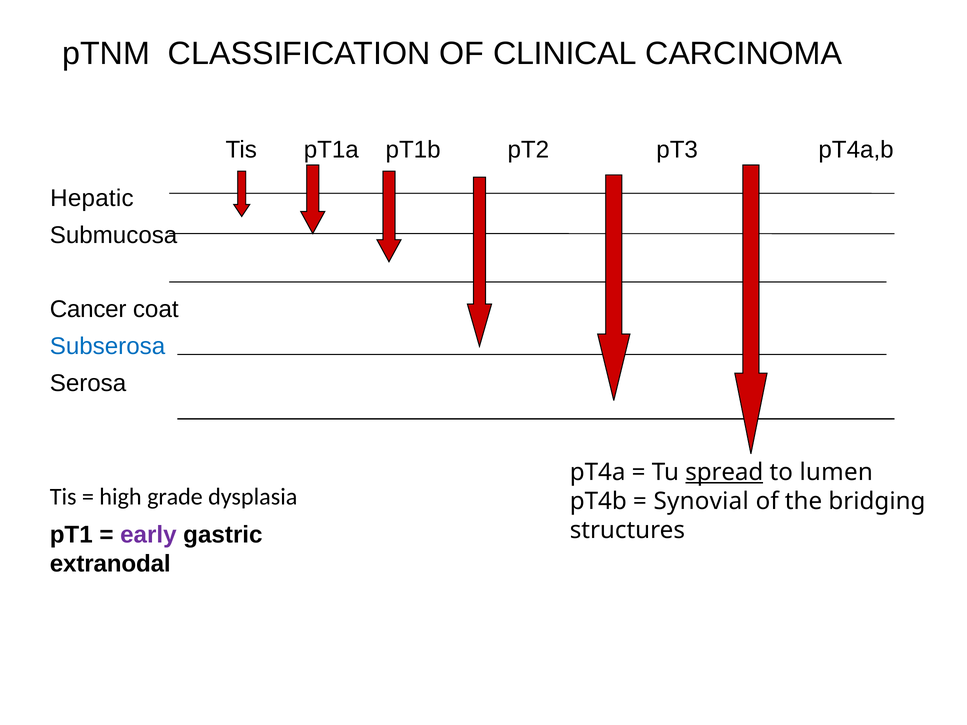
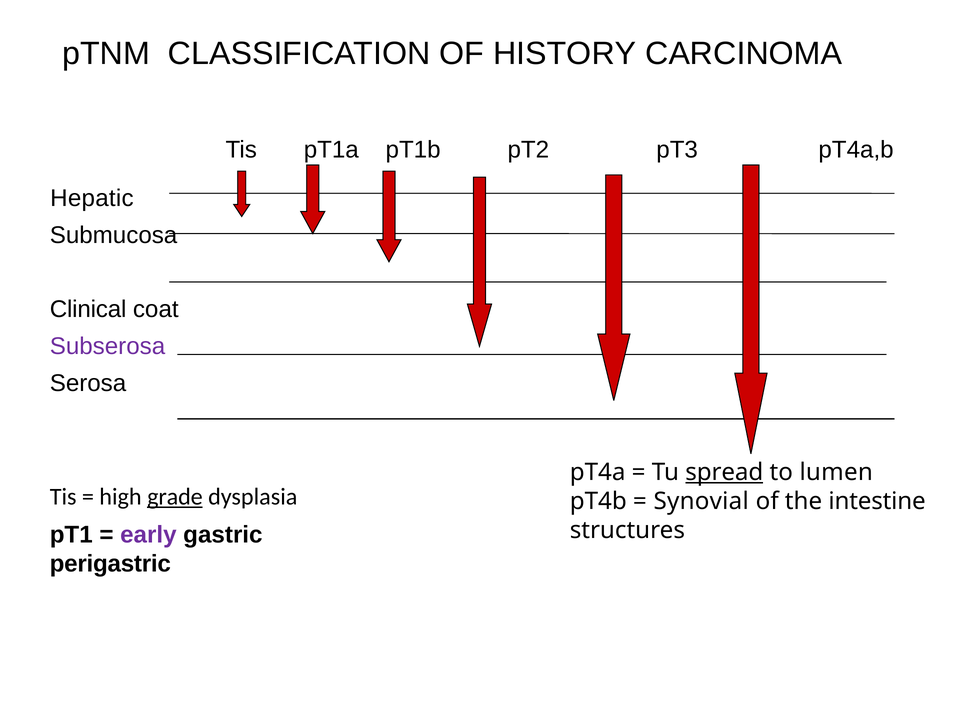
CLINICAL: CLINICAL -> HISTORY
Cancer: Cancer -> Clinical
Subserosa colour: blue -> purple
grade underline: none -> present
bridging: bridging -> intestine
extranodal: extranodal -> perigastric
